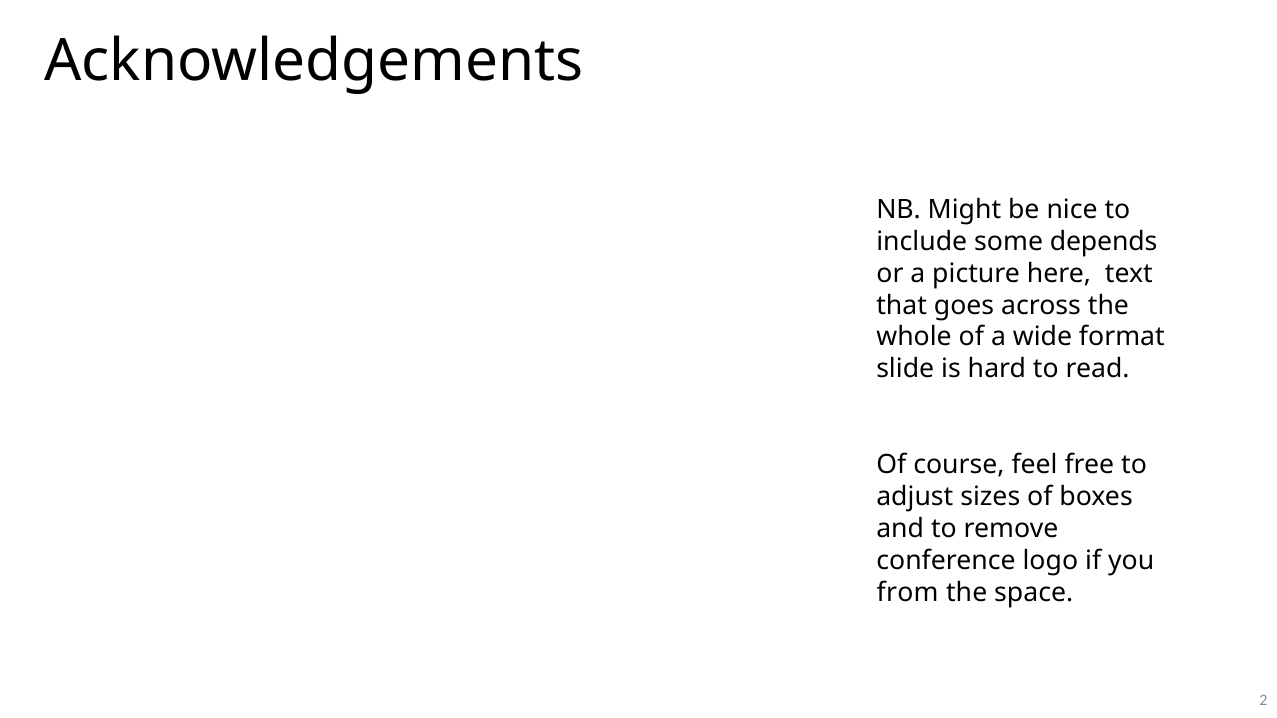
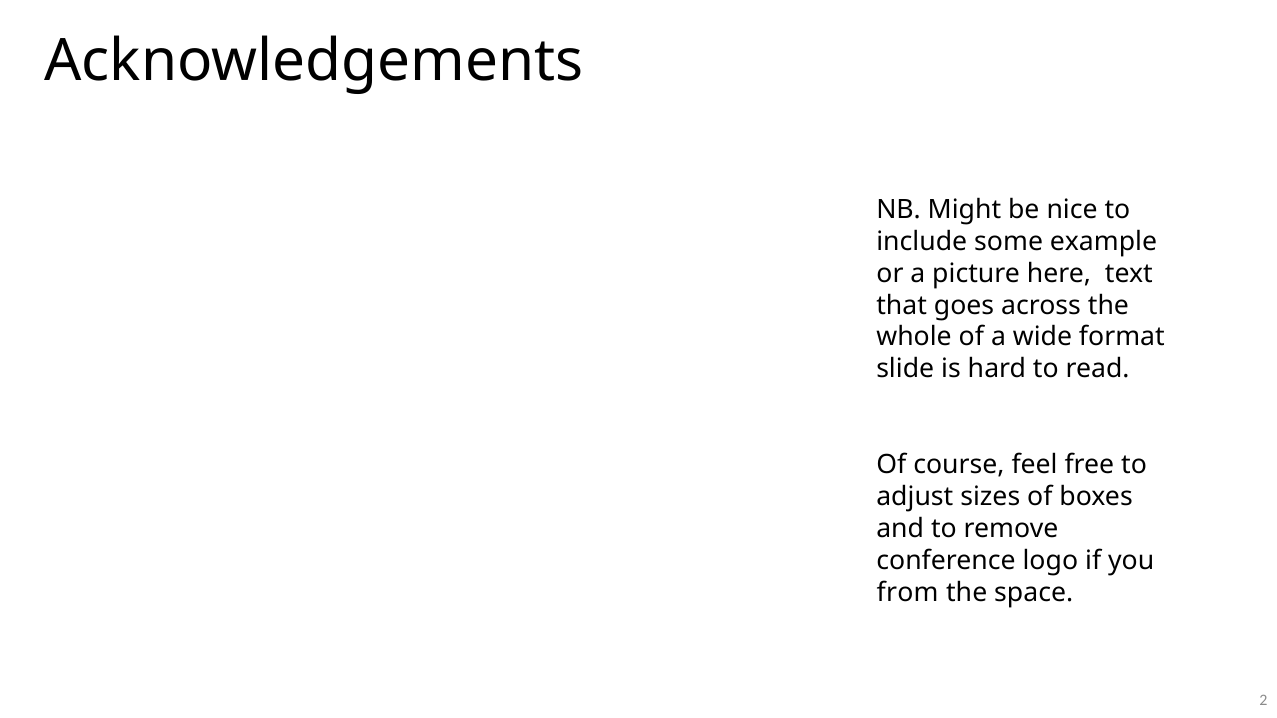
depends: depends -> example
